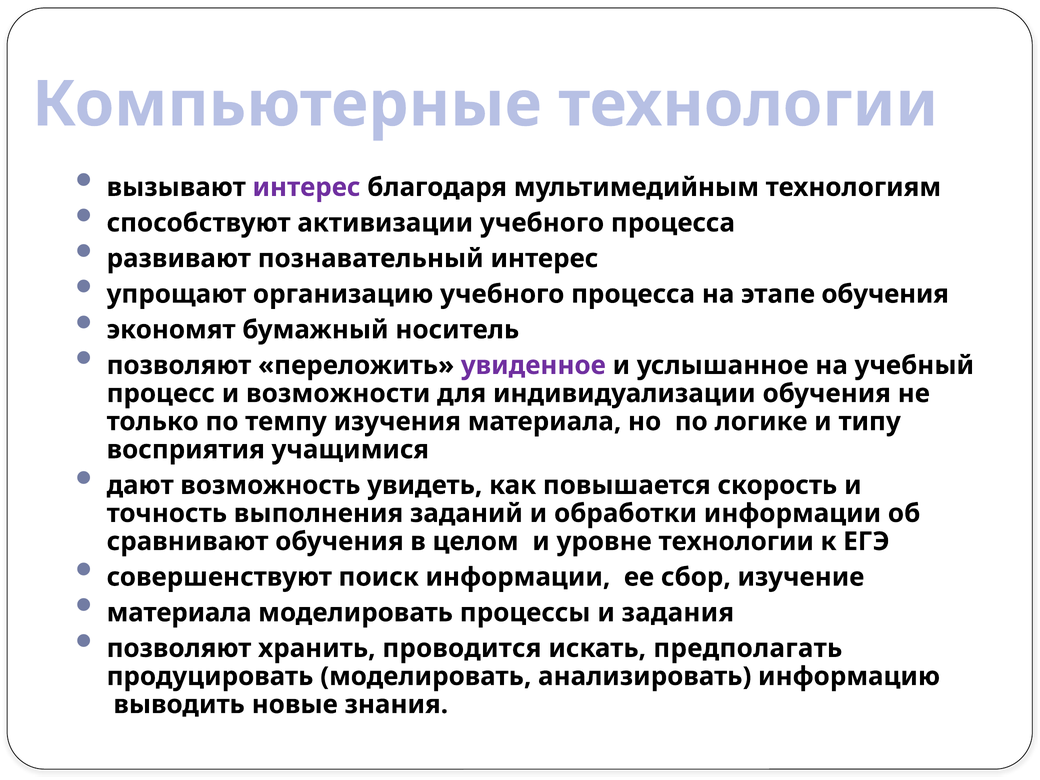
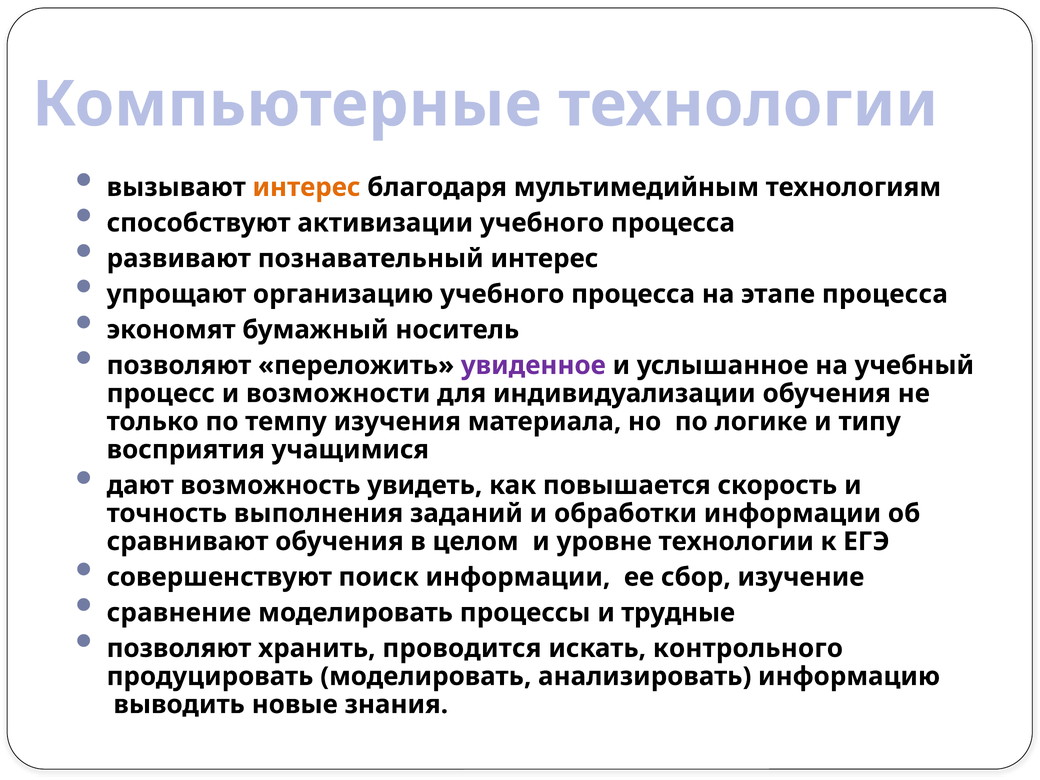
интерес at (306, 187) colour: purple -> orange
этапе обучения: обучения -> процесса
материала at (179, 613): материала -> сравнение
задания: задания -> трудные
предполагать: предполагать -> контрольного
